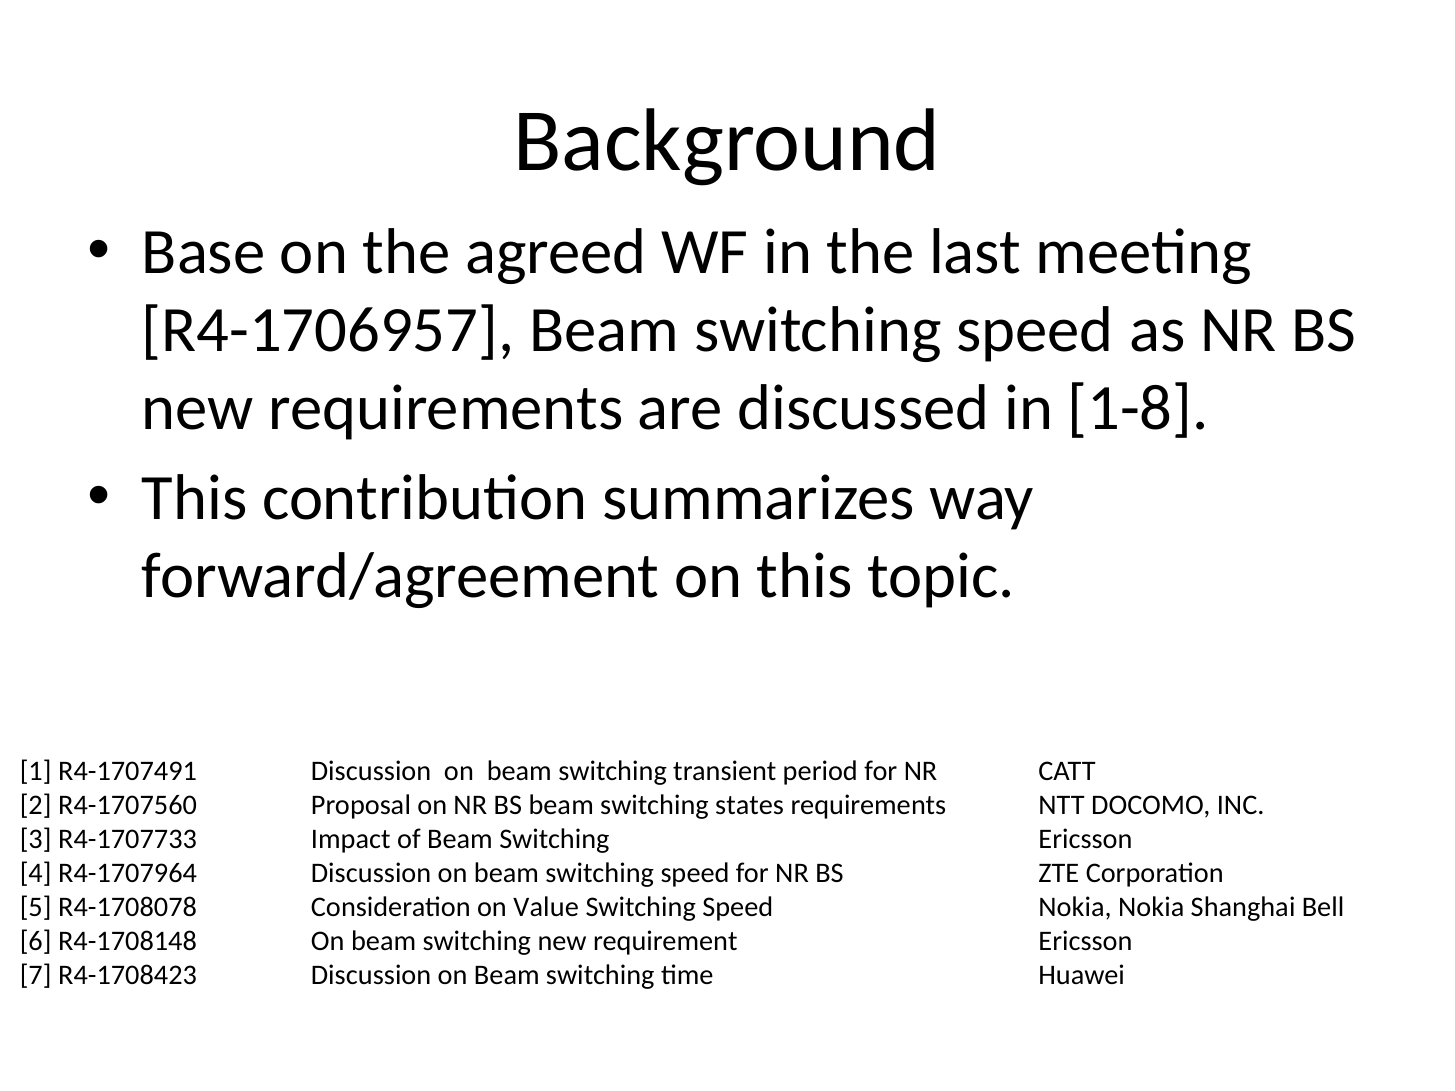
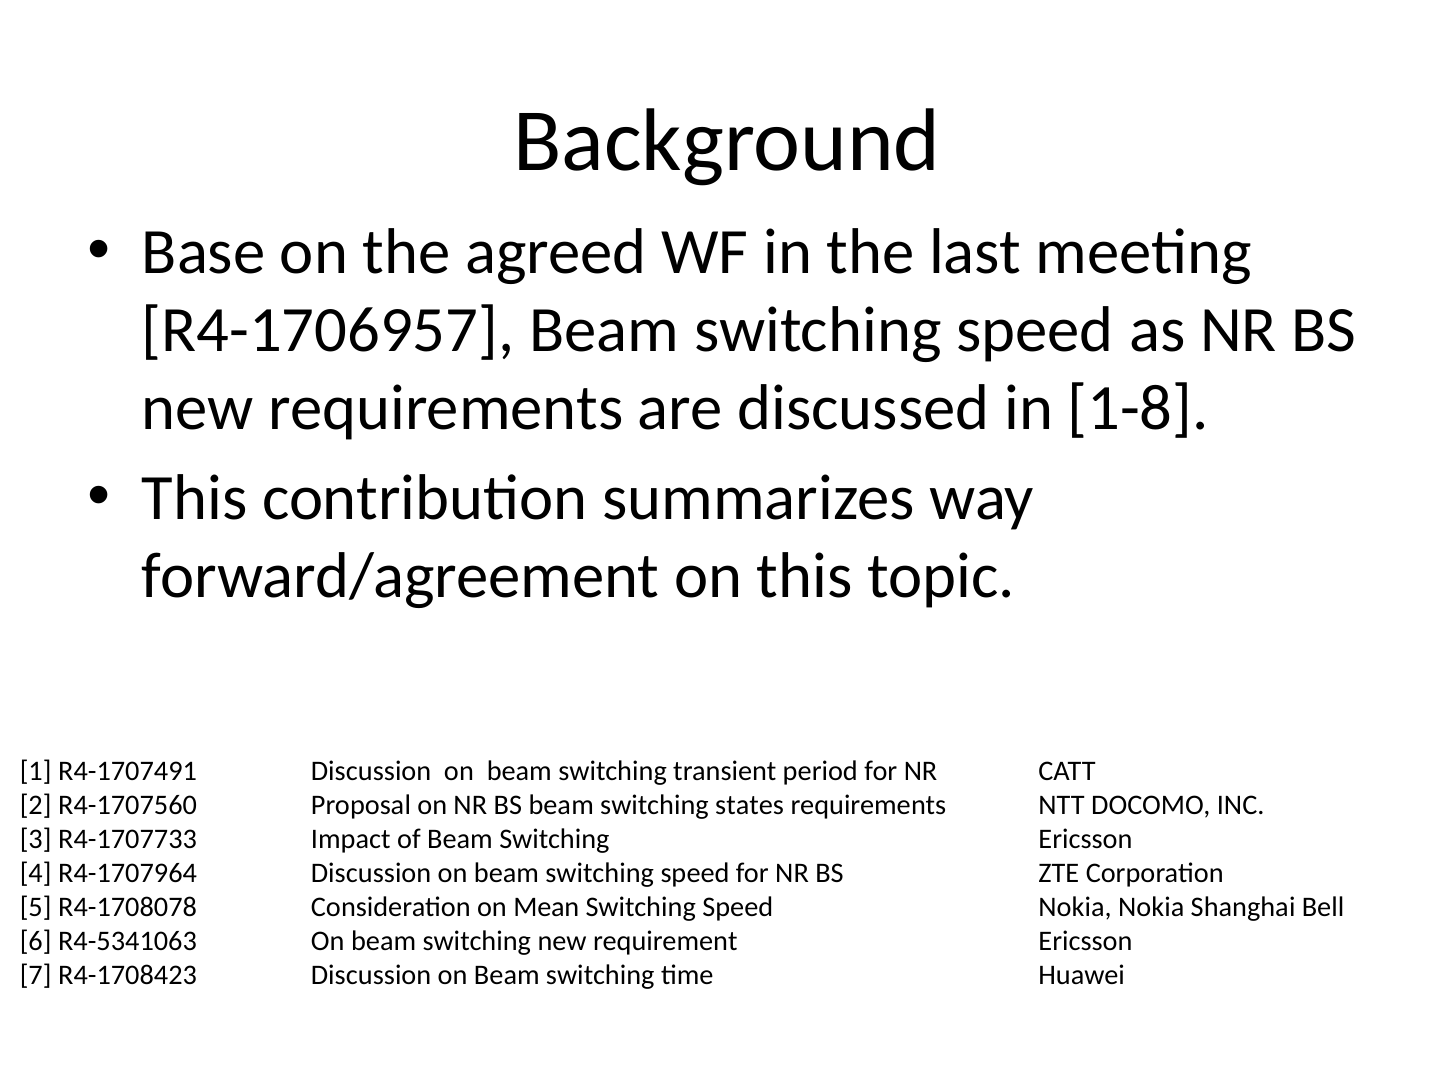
Value: Value -> Mean
R4-1708148: R4-1708148 -> R4-5341063
